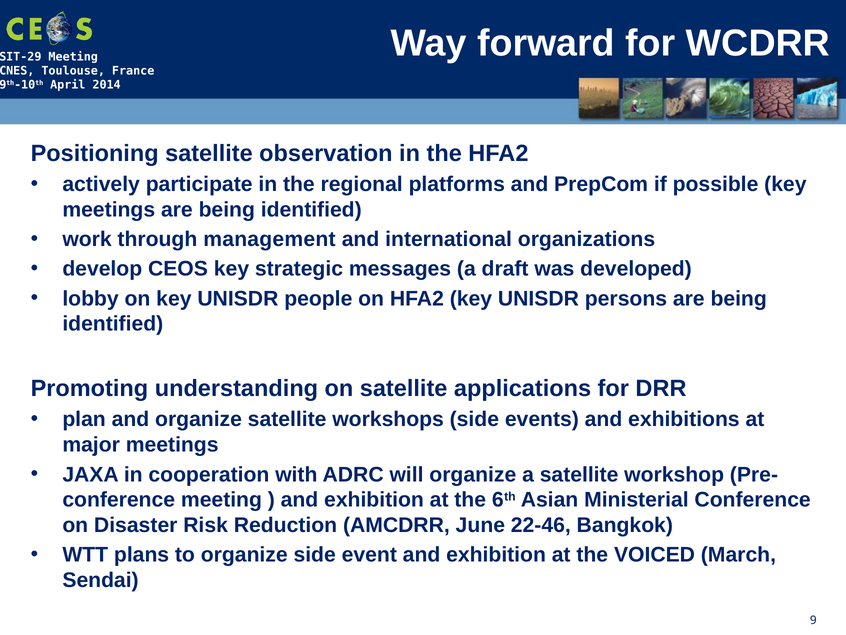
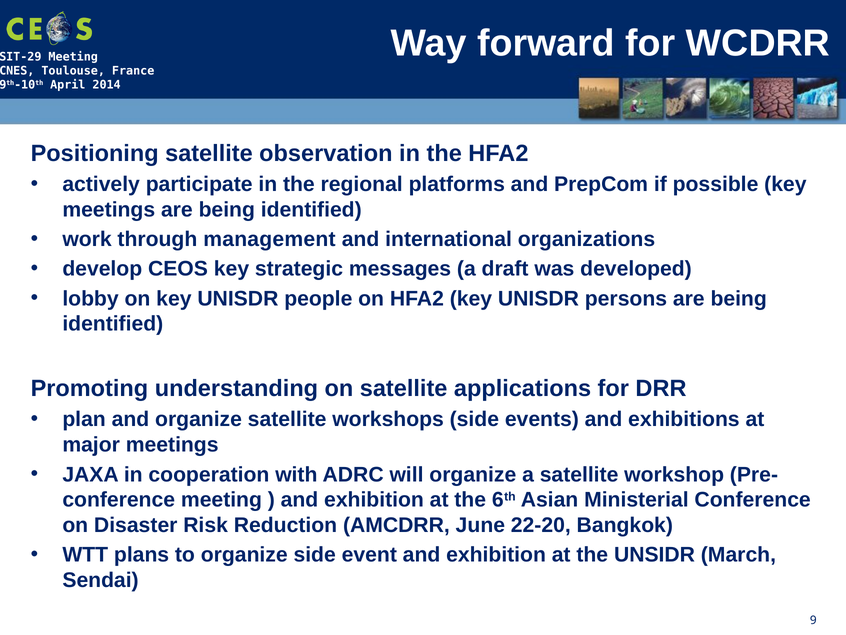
22-46: 22-46 -> 22-20
VOICED: VOICED -> UNSIDR
